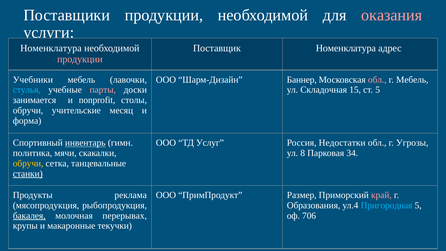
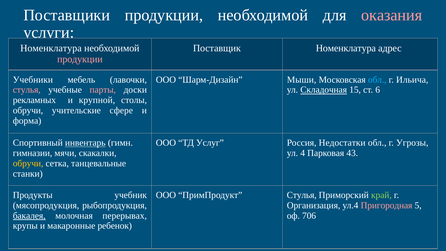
Баннер: Баннер -> Мыши
обл at (377, 80) colour: pink -> light blue
г Мебель: Мебель -> Ильича
стулья at (27, 90) colour: light blue -> pink
Складочная underline: none -> present
ст 5: 5 -> 6
занимается: занимается -> рекламных
nonprofit: nonprofit -> крупной
месяц: месяц -> сфере
политика: политика -> гимназии
8: 8 -> 4
34: 34 -> 43
станки underline: present -> none
реклама: реклама -> учебник
ПримПродукт Размер: Размер -> Стулья
край colour: pink -> light green
Образования: Образования -> Организация
Пригородная colour: light blue -> pink
текучки: текучки -> ребенок
